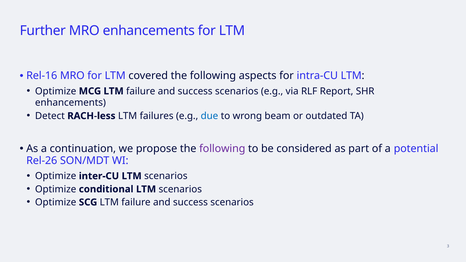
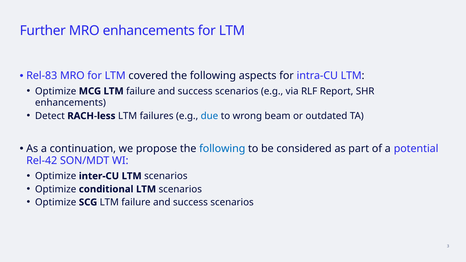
Rel-16: Rel-16 -> Rel-83
following at (222, 149) colour: purple -> blue
Rel-26: Rel-26 -> Rel-42
